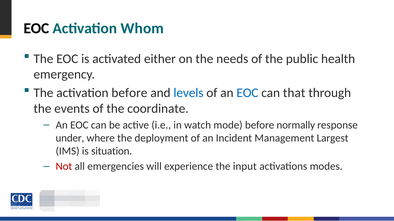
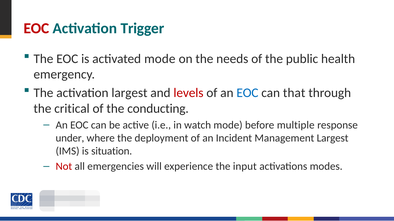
EOC at (36, 29) colour: black -> red
Whom: Whom -> Trigger
activated either: either -> mode
activation before: before -> largest
levels colour: blue -> red
events: events -> critical
coordinate: coordinate -> conducting
normally: normally -> multiple
